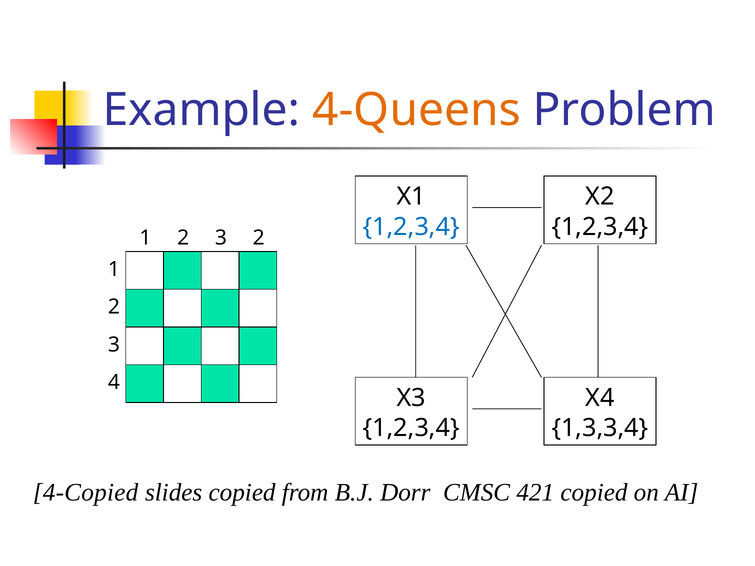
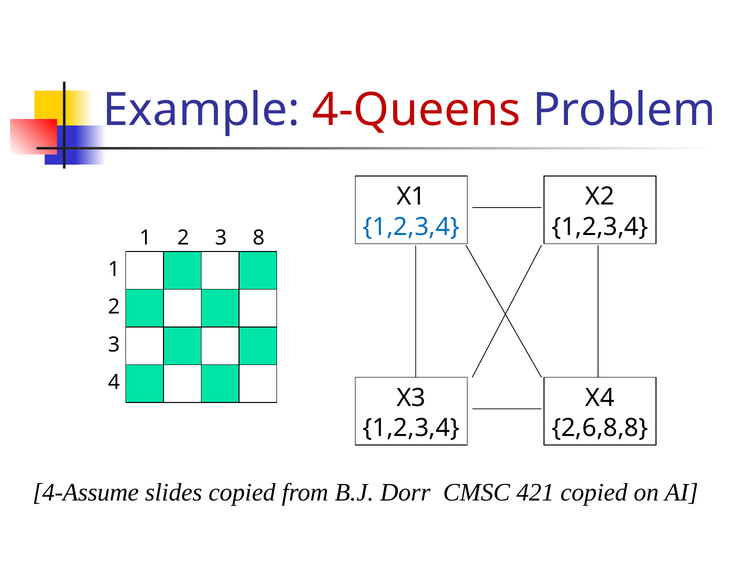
4-Queens colour: orange -> red
2 2: 2 -> 8
1,3,3,4: 1,3,3,4 -> 2,6,8,8
4-Copied: 4-Copied -> 4-Assume
